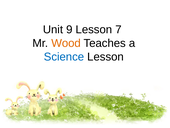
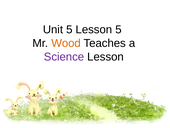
Unit 9: 9 -> 5
Lesson 7: 7 -> 5
Science colour: blue -> purple
